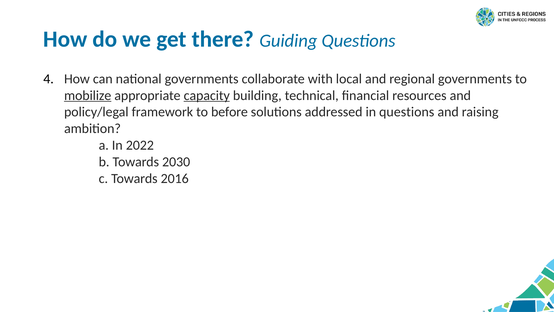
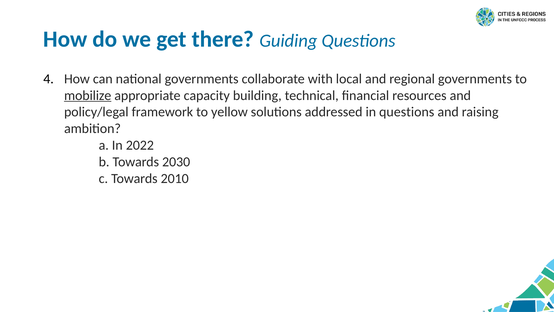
capacity underline: present -> none
before: before -> yellow
2016: 2016 -> 2010
